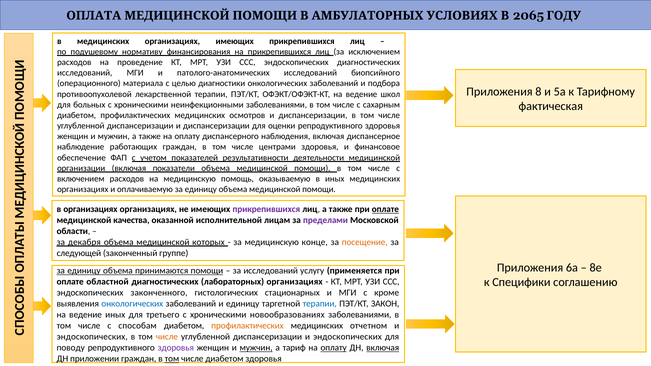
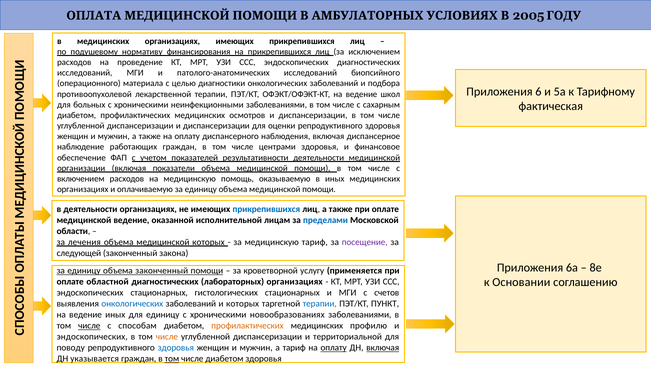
2065: 2065 -> 2005
8: 8 -> 6
в организациях: организациях -> деятельности
прикрепившихся at (266, 209) colour: purple -> blue
оплате at (385, 209) underline: present -> none
медицинской качества: качества -> ведение
пределами colour: purple -> blue
декабря: декабря -> лечения
медицинскую конце: конце -> тариф
посещение colour: orange -> purple
группе: группе -> закона
объема принимаются: принимаются -> законченный
за исследований: исследований -> кроветворной
Специфики: Специфики -> Основании
эндоскопических законченного: законченного -> стационарных
кроме: кроме -> счетов
и единицу: единицу -> которых
ЗАКОН: ЗАКОН -> ПУНКТ
для третьего: третьего -> единицу
числе at (89, 326) underline: none -> present
отчетном: отчетном -> профилю
диспансеризации и эндоскопических: эндоскопических -> территориальной
здоровья at (176, 348) colour: purple -> blue
мужчин at (256, 348) underline: present -> none
приложении: приложении -> указывается
